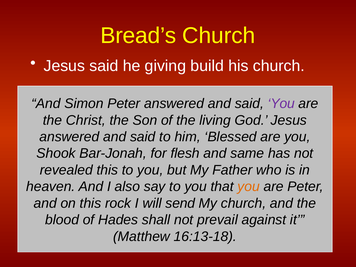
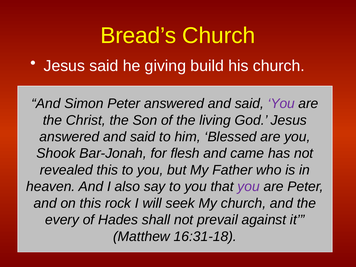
same: same -> came
you at (249, 187) colour: orange -> purple
send: send -> seek
blood: blood -> every
16:13-18: 16:13-18 -> 16:31-18
